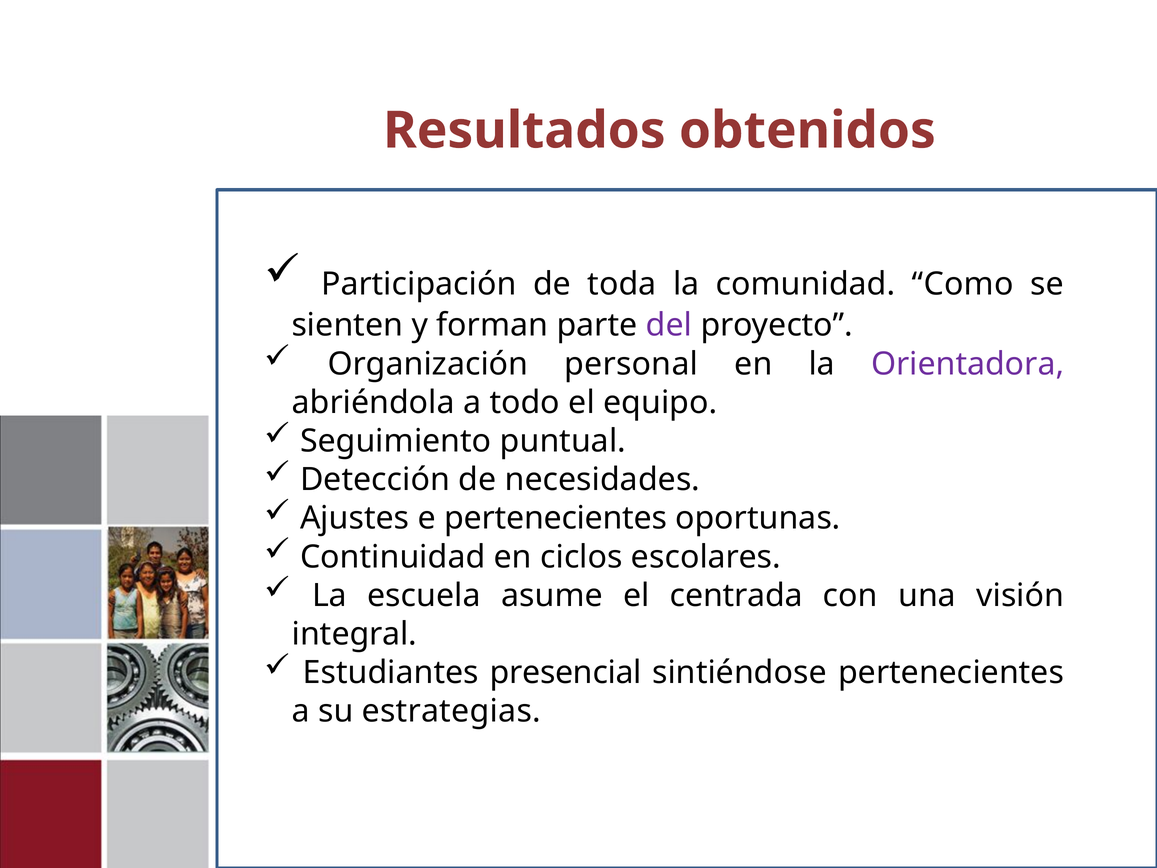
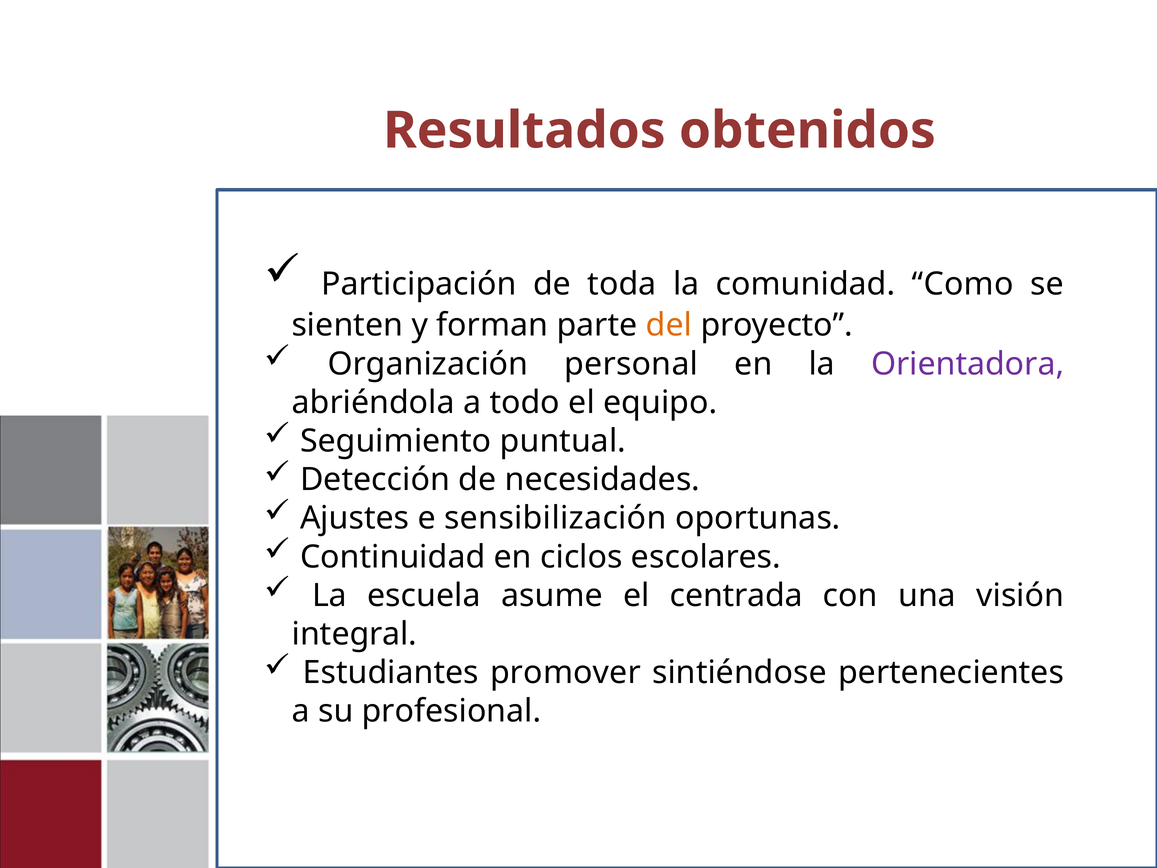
del colour: purple -> orange
e pertenecientes: pertenecientes -> sensibilización
presencial: presencial -> promover
estrategias: estrategias -> profesional
